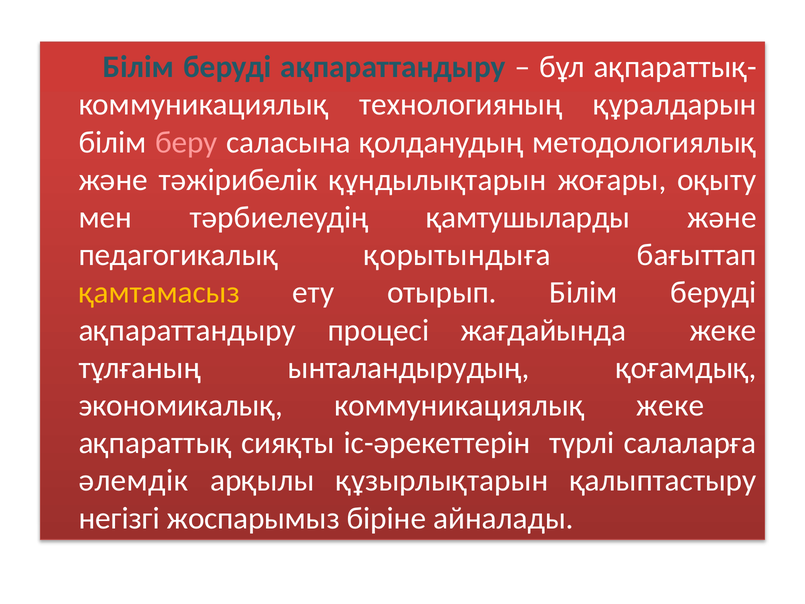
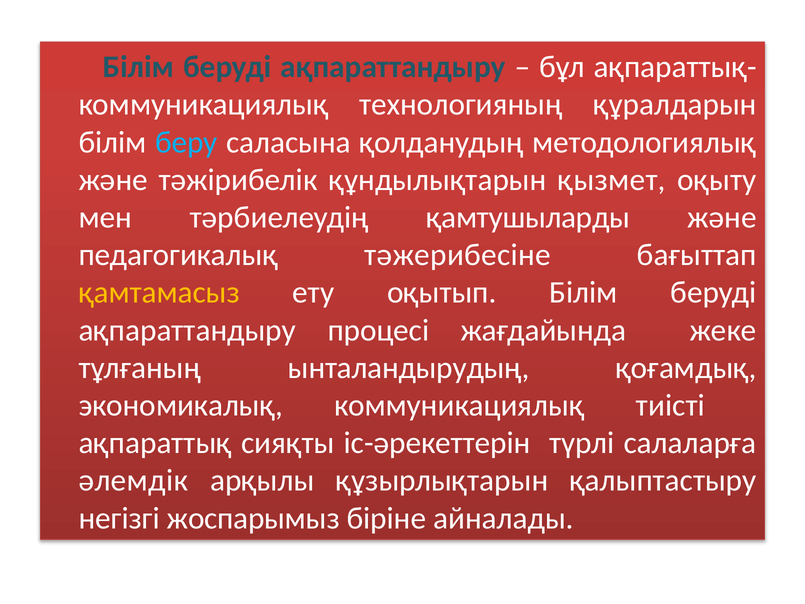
беру colour: pink -> light blue
жоғары: жоғары -> қызмет
қорытындыға: қорытындыға -> тәжерибесіне
отырып: отырып -> оқытып
коммуникациялық жеке: жеке -> тиісті
